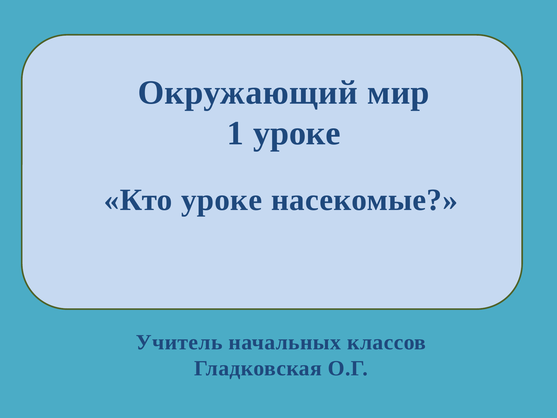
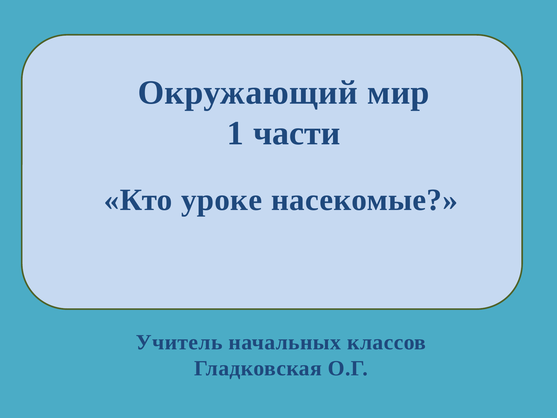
1 уроке: уроке -> части
